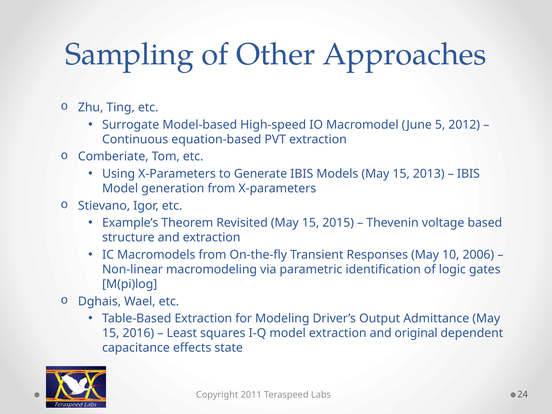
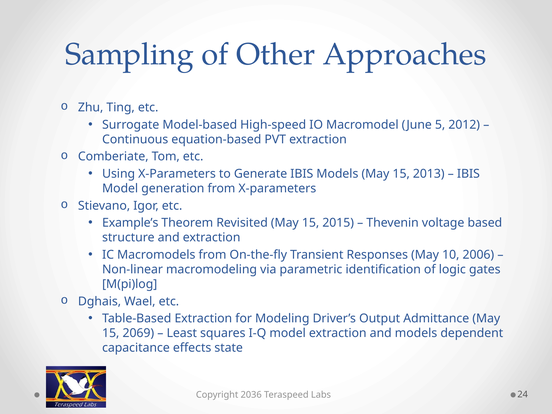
2016: 2016 -> 2069
and original: original -> models
2011: 2011 -> 2036
